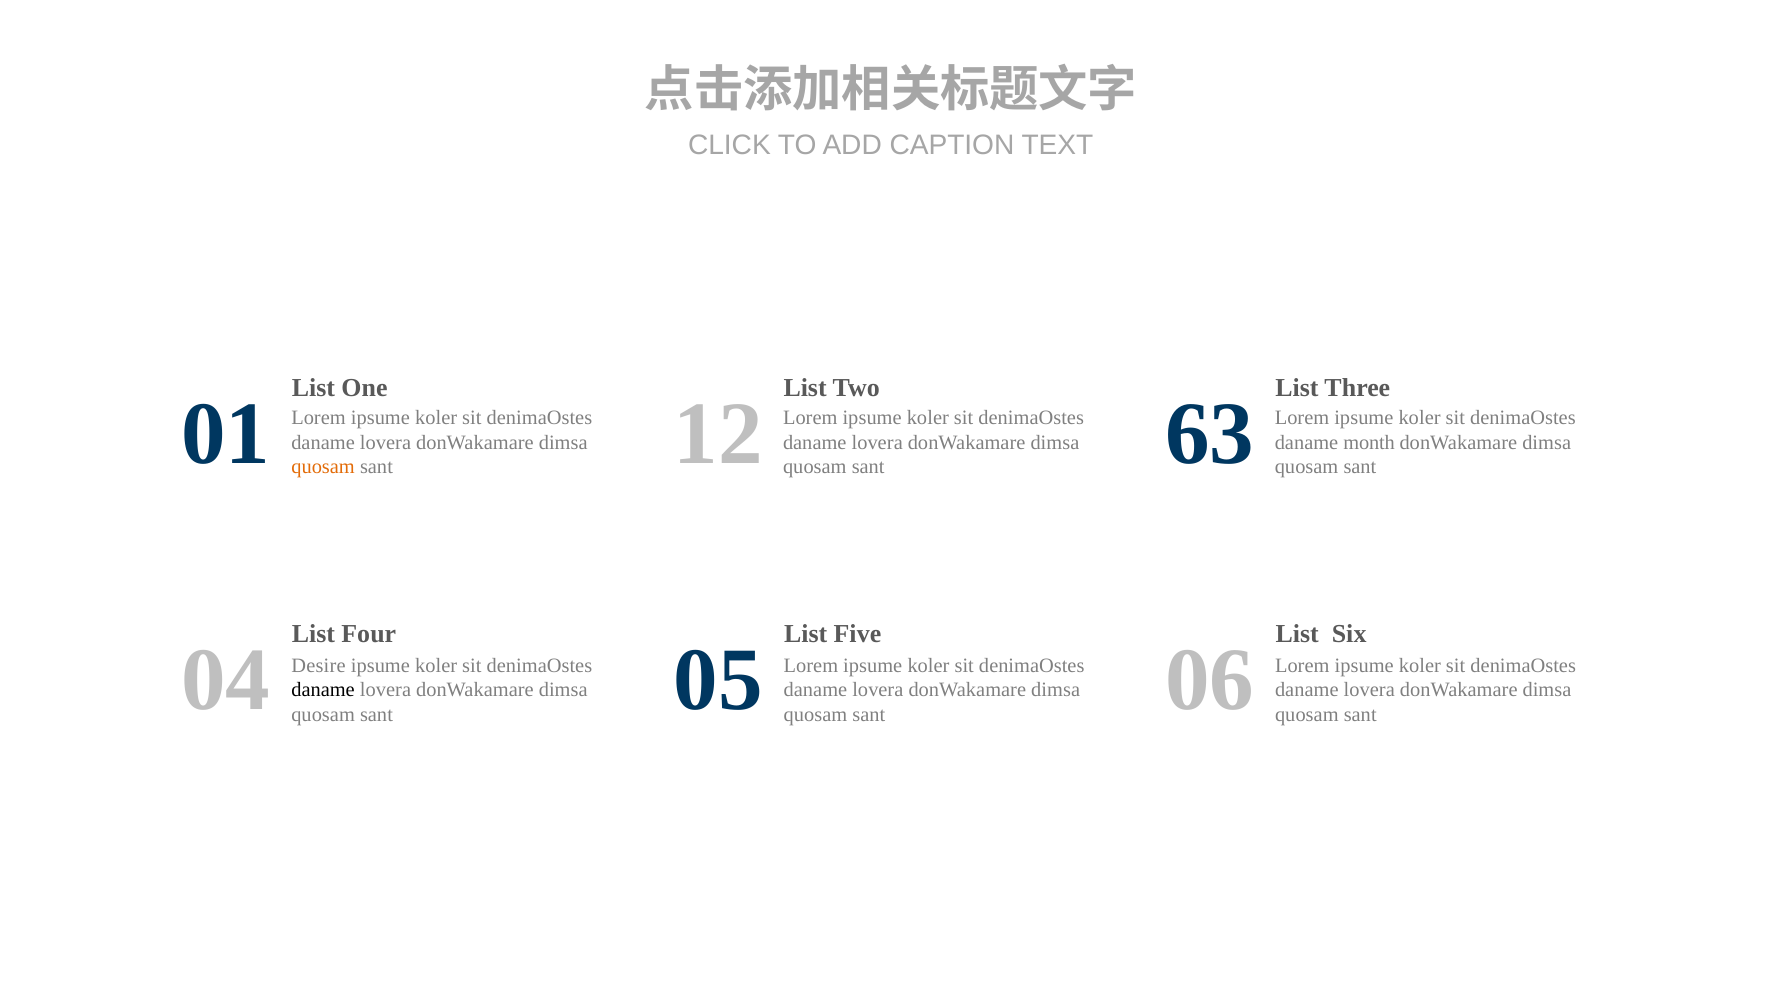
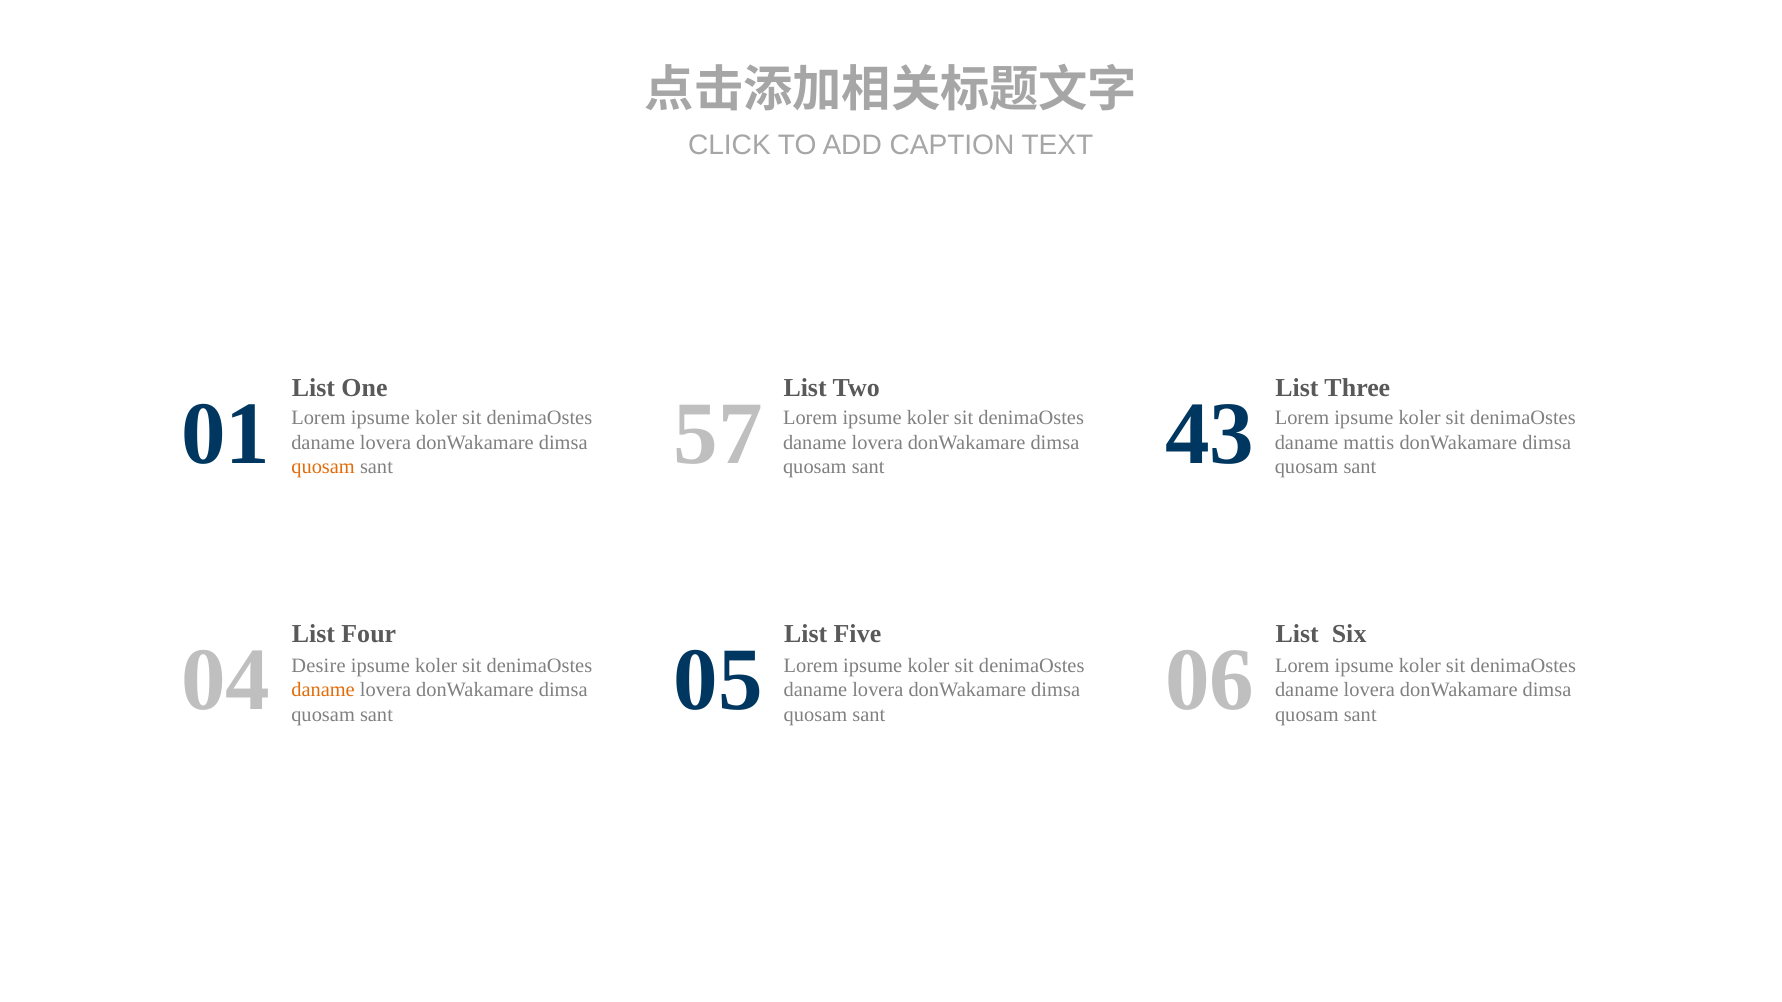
12: 12 -> 57
month: month -> mattis
63: 63 -> 43
daname at (323, 690) colour: black -> orange
